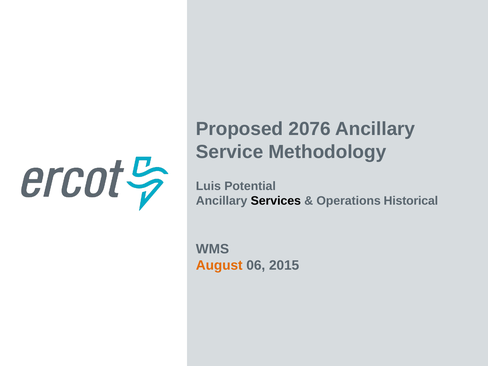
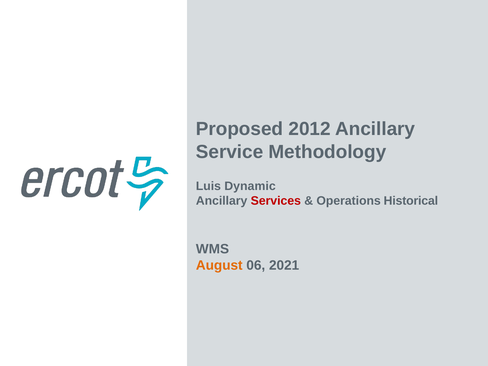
2076: 2076 -> 2012
Potential: Potential -> Dynamic
Services colour: black -> red
2015: 2015 -> 2021
